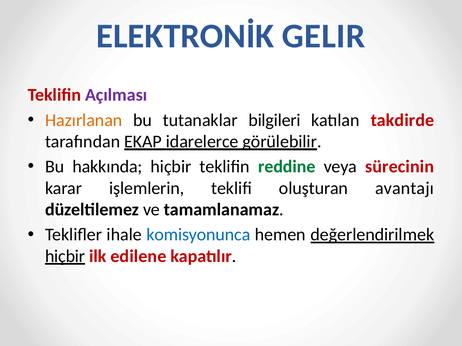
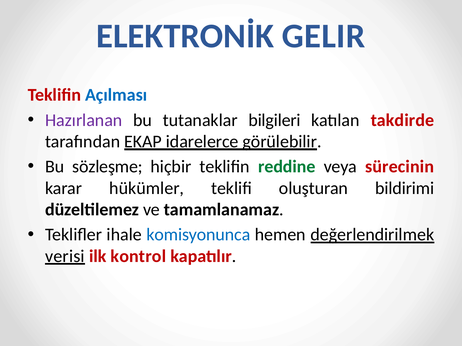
Açılması colour: purple -> blue
Hazırlanan colour: orange -> purple
hakkında: hakkında -> sözleşme
işlemlerin: işlemlerin -> hükümler
avantajı: avantajı -> bildirimi
hiçbir at (65, 257): hiçbir -> verisi
edilene: edilene -> kontrol
